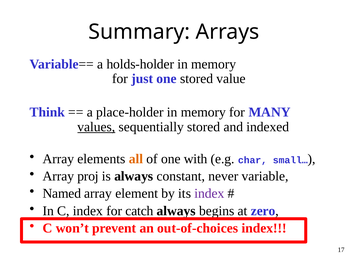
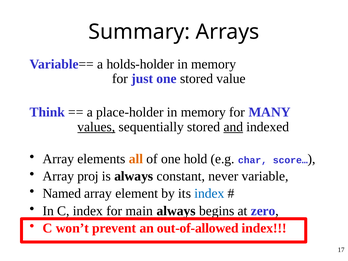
and underline: none -> present
with: with -> hold
small…: small… -> score…
index at (209, 194) colour: purple -> blue
catch: catch -> main
out-of-choices: out-of-choices -> out-of-allowed
